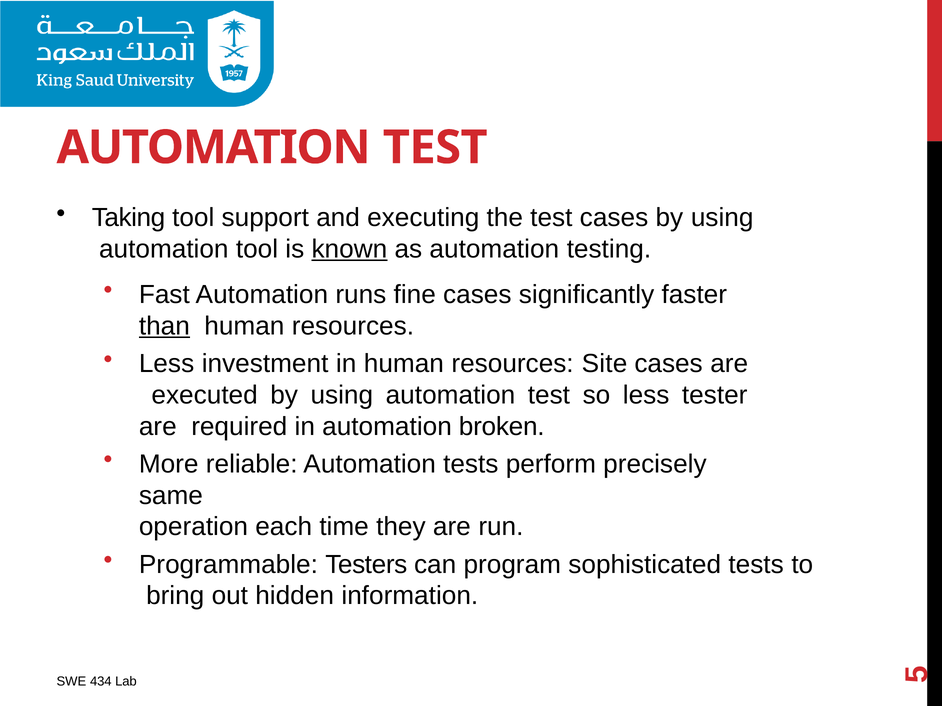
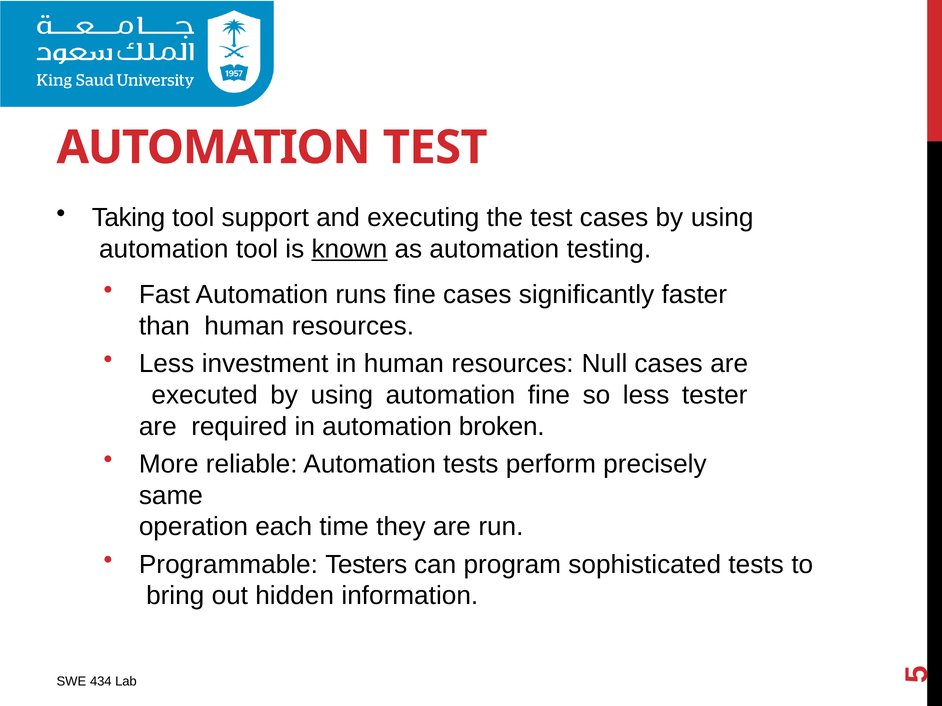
than underline: present -> none
Site: Site -> Null
using automation test: test -> fine
